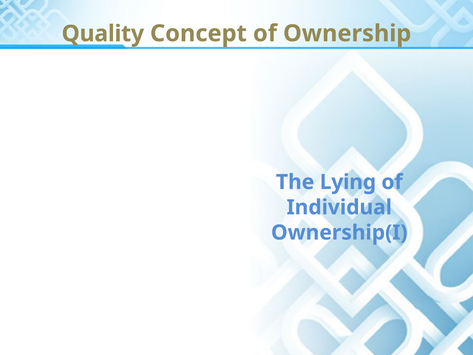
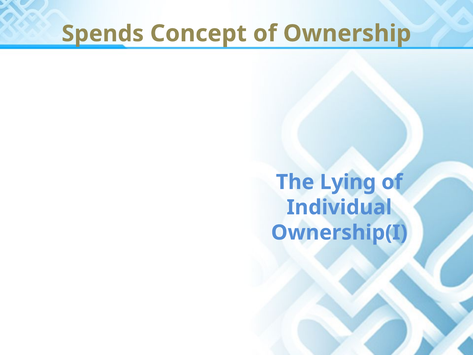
Quality: Quality -> Spends
